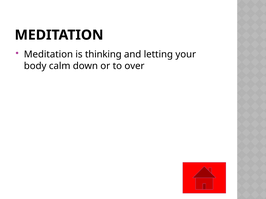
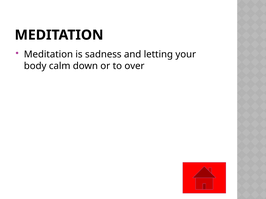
thinking: thinking -> sadness
